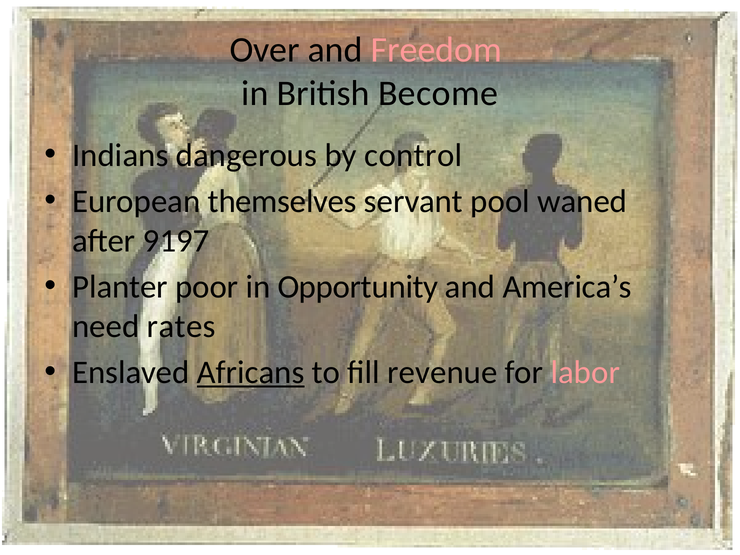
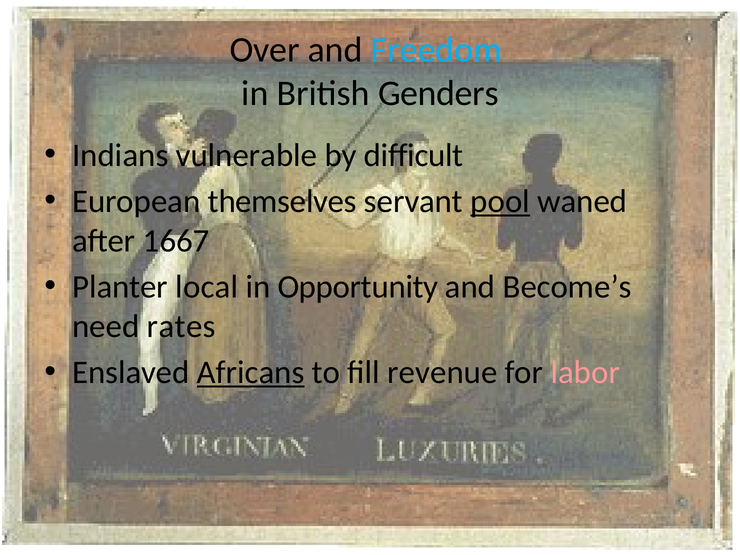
Freedom colour: pink -> light blue
Become: Become -> Genders
dangerous: dangerous -> vulnerable
control: control -> difficult
pool underline: none -> present
9197: 9197 -> 1667
poor: poor -> local
America’s: America’s -> Become’s
